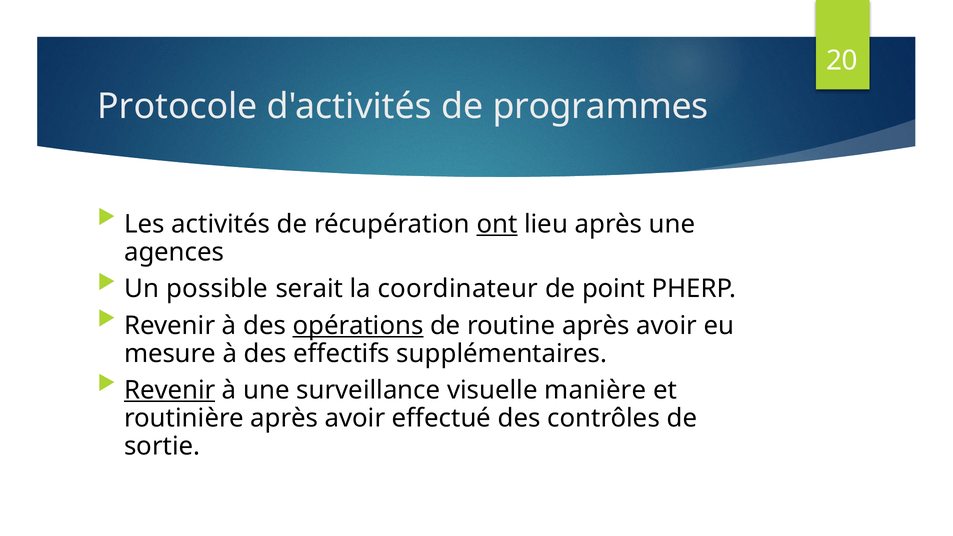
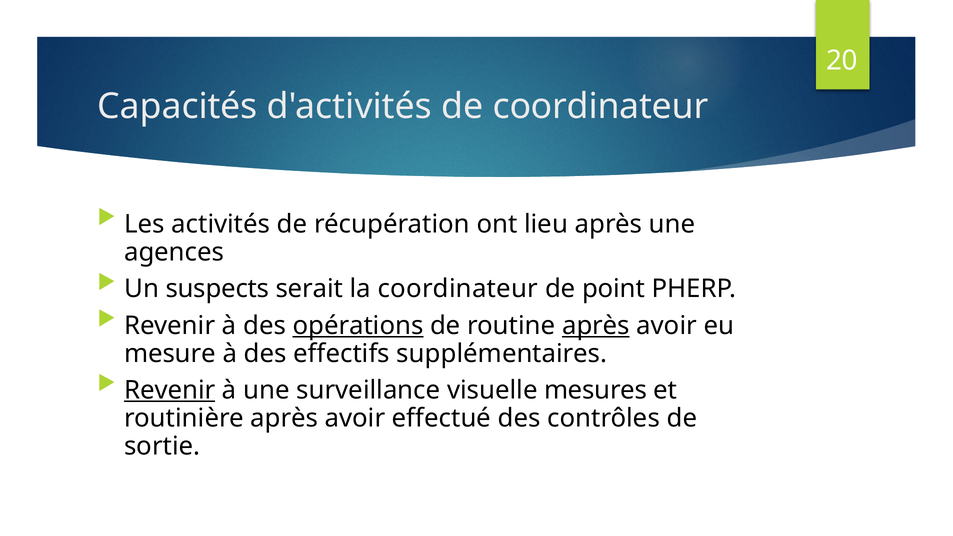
Protocole: Protocole -> Capacités
de programmes: programmes -> coordinateur
ont underline: present -> none
possible: possible -> suspects
après at (596, 326) underline: none -> present
manière: manière -> mesures
